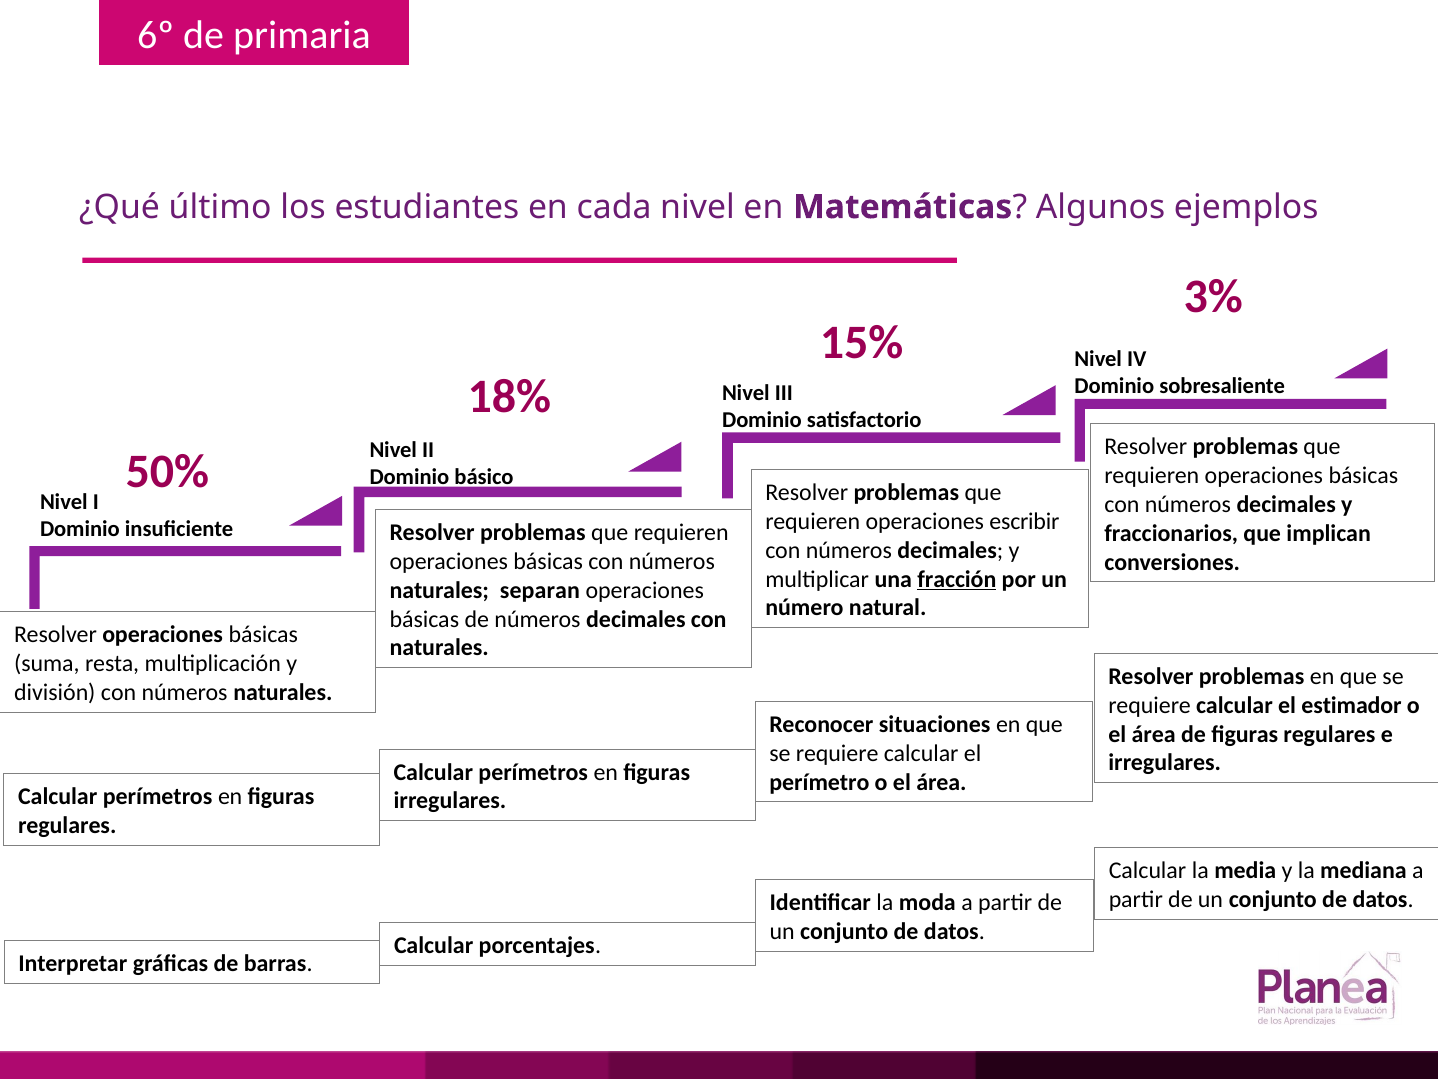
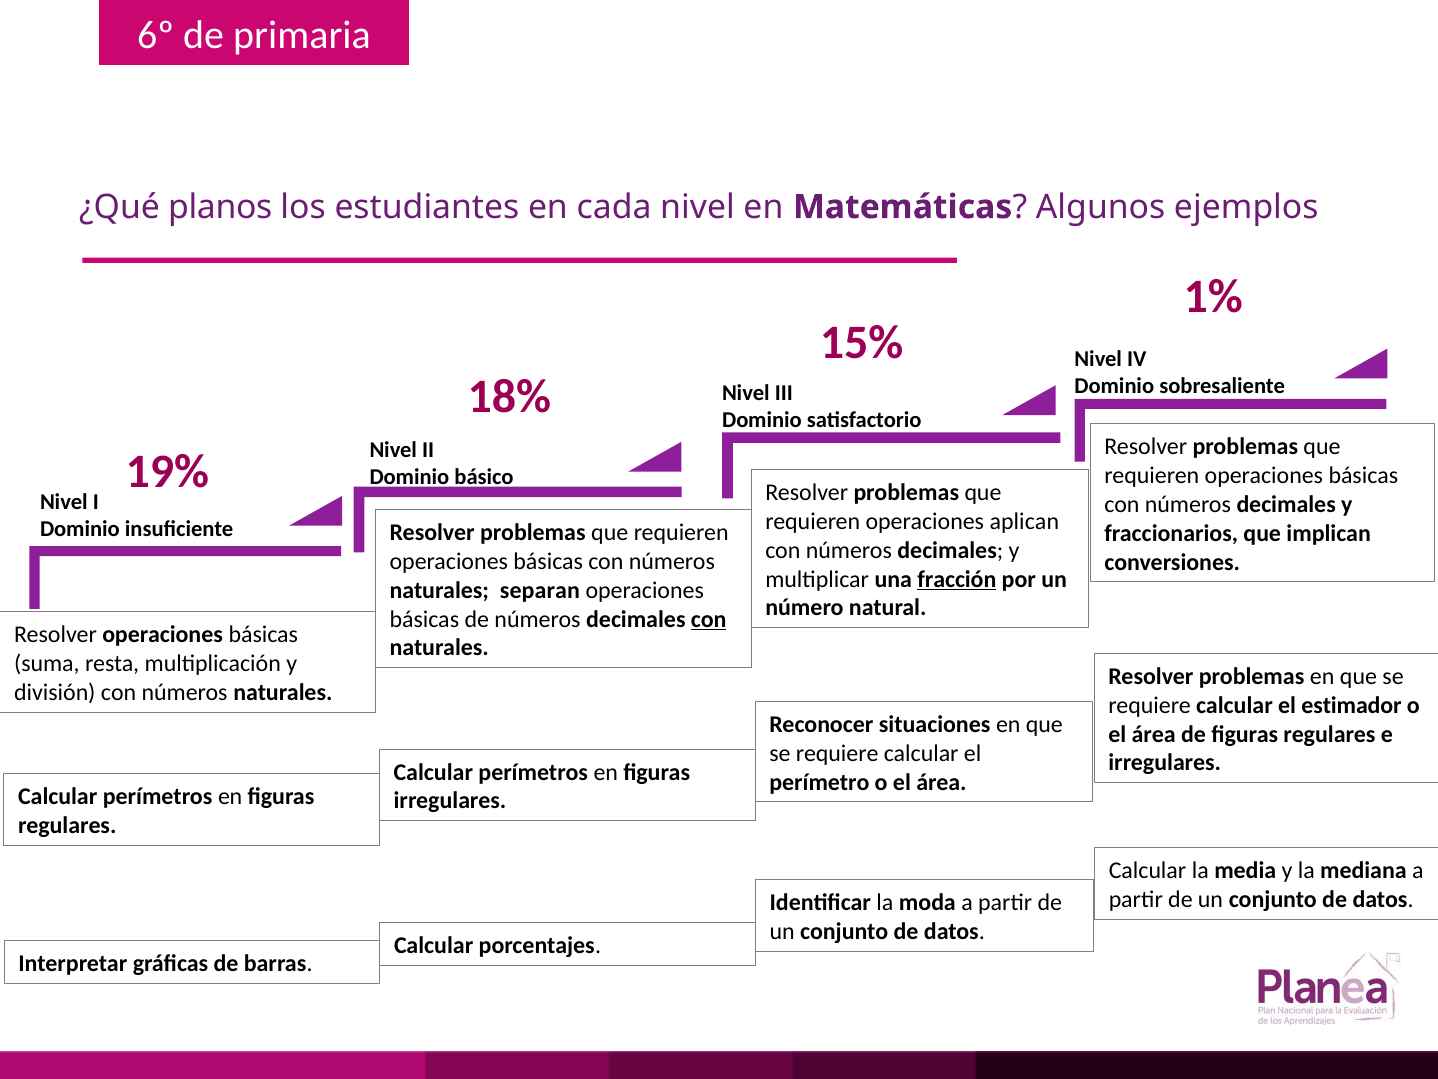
último: último -> planos
3%: 3% -> 1%
50%: 50% -> 19%
escribir: escribir -> aplican
con at (709, 619) underline: none -> present
